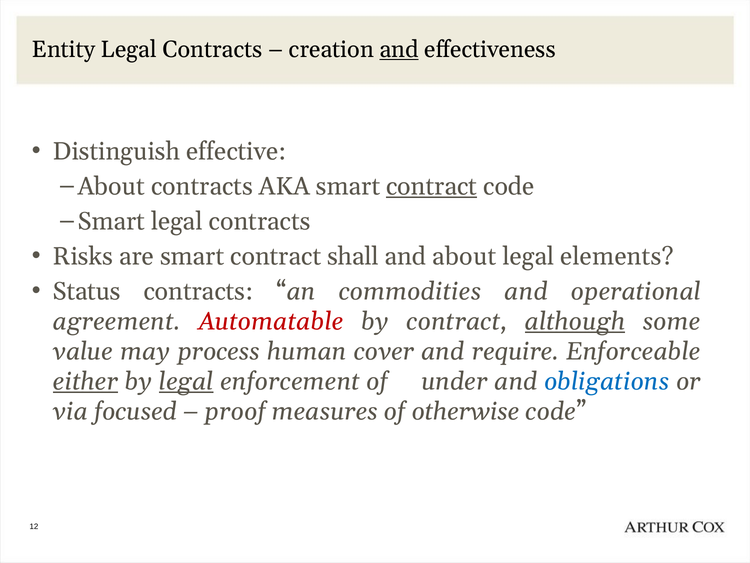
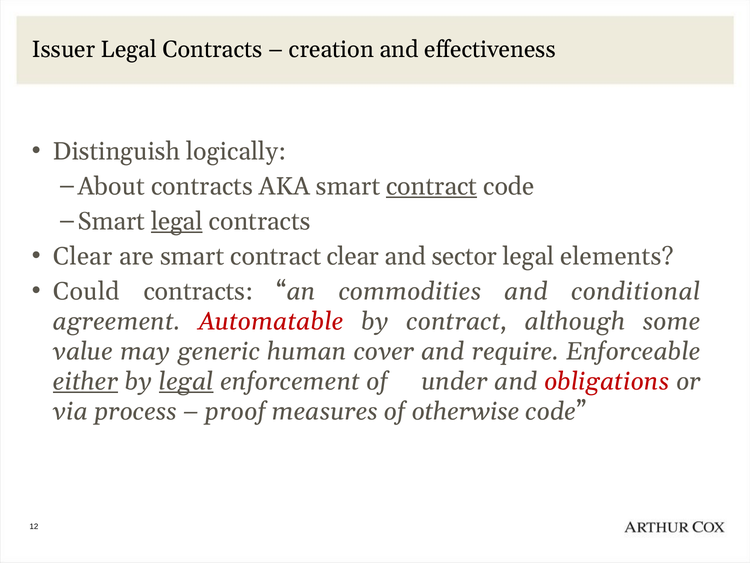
Entity: Entity -> Issuer
and at (399, 49) underline: present -> none
effective: effective -> logically
legal at (177, 221) underline: none -> present
Risks at (83, 256): Risks -> Clear
contract shall: shall -> clear
and about: about -> sector
Status: Status -> Could
operational: operational -> conditional
although underline: present -> none
process: process -> generic
obligations colour: blue -> red
focused: focused -> process
